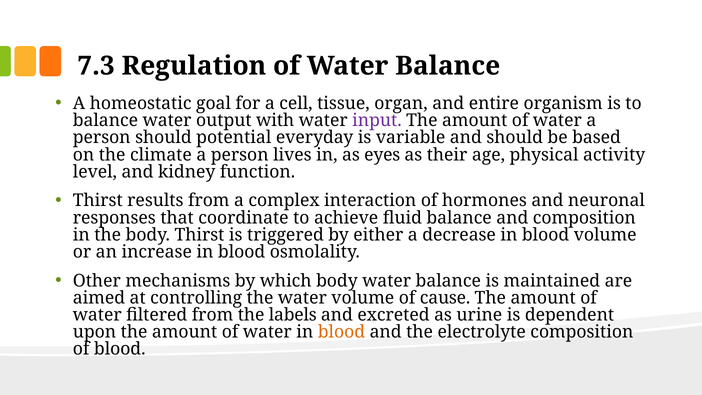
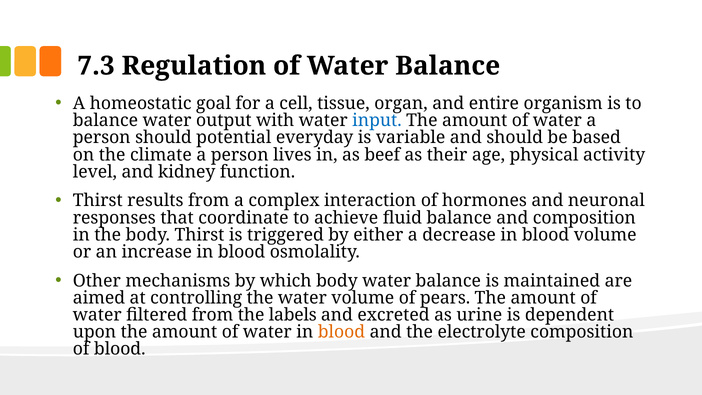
input colour: purple -> blue
eyes: eyes -> beef
cause: cause -> pears
